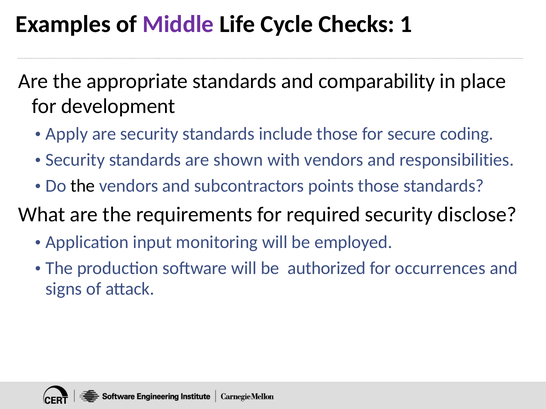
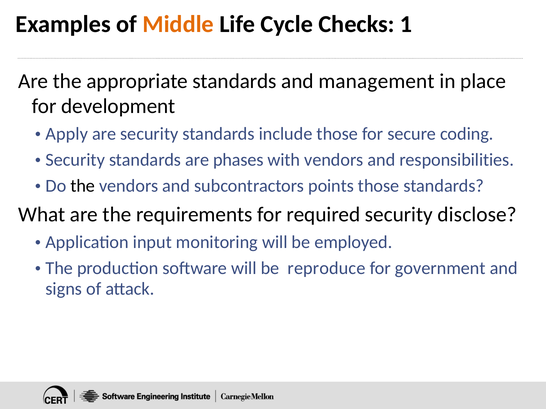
Middle colour: purple -> orange
comparability: comparability -> management
shown: shown -> phases
authorized: authorized -> reproduce
occurrences: occurrences -> government
